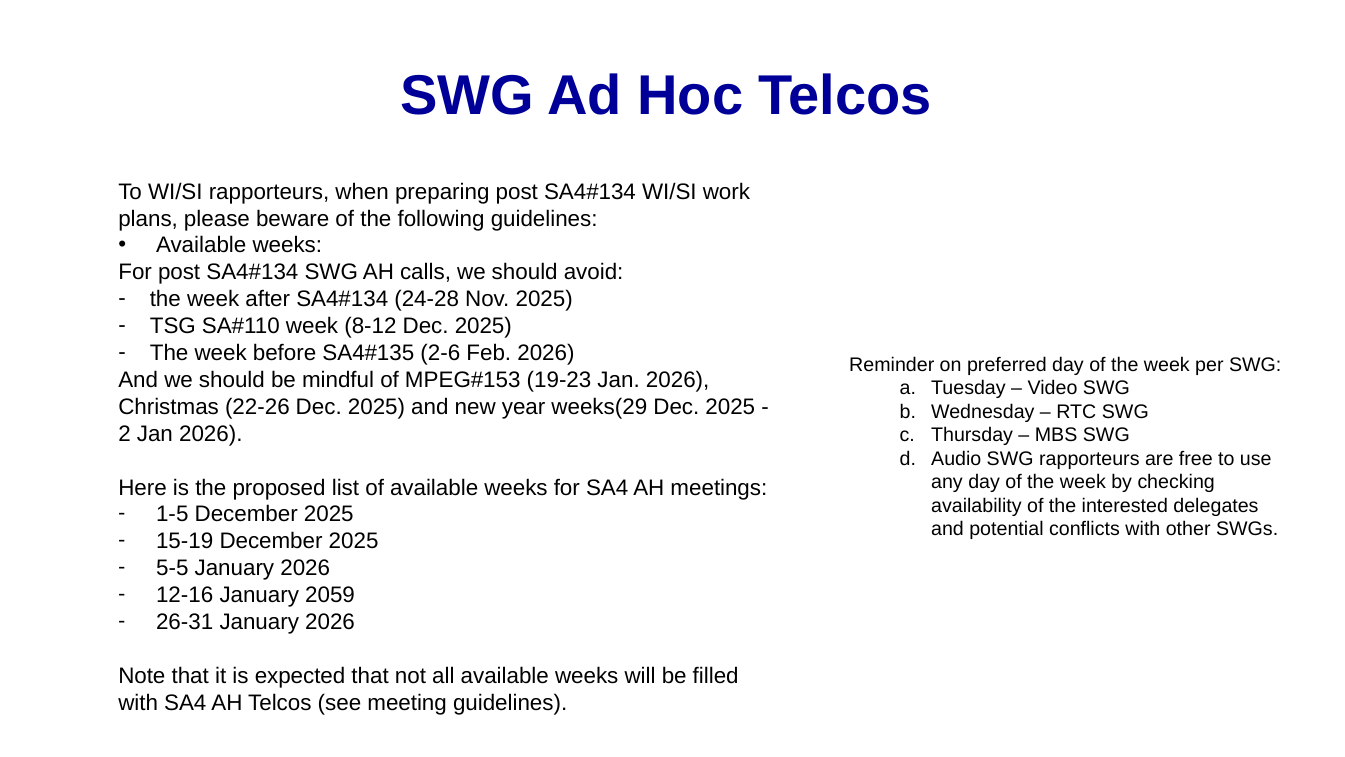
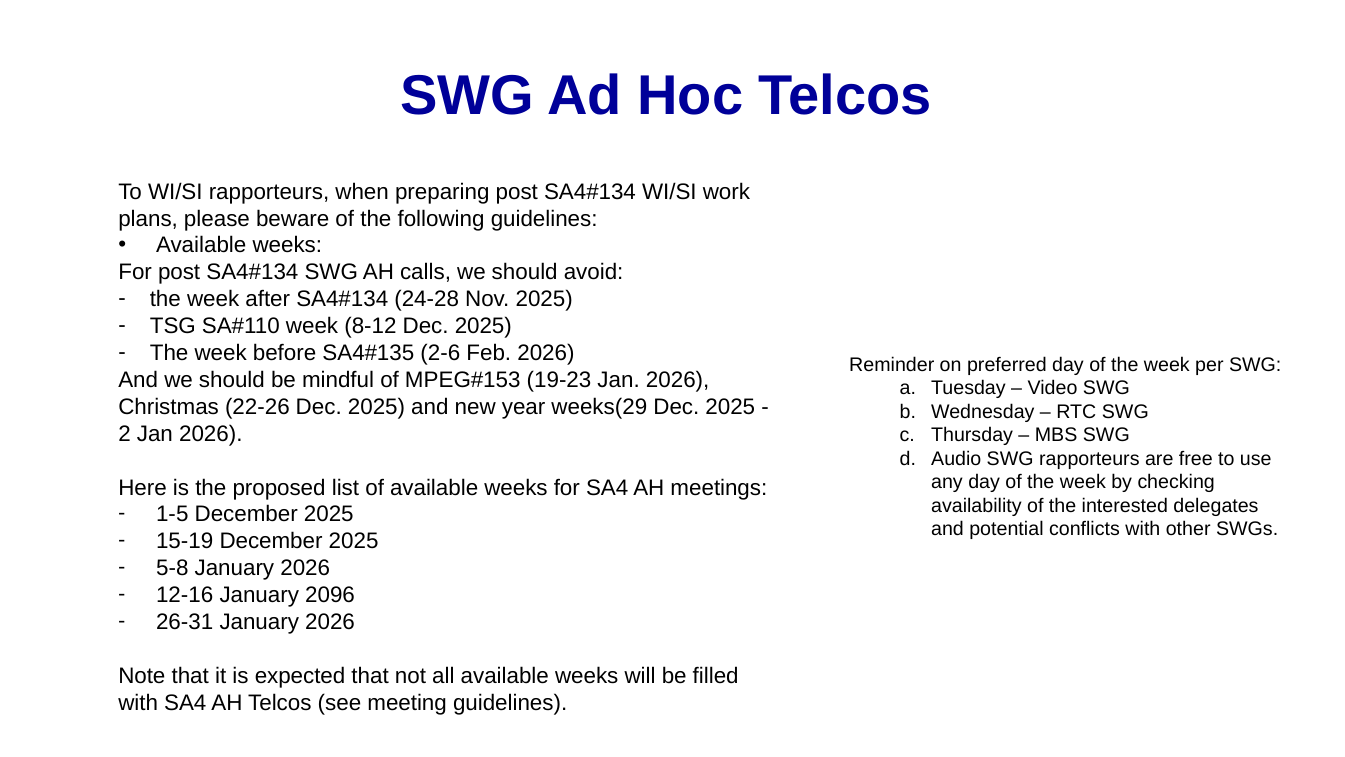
5-5: 5-5 -> 5-8
2059: 2059 -> 2096
